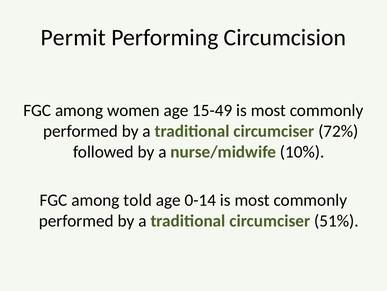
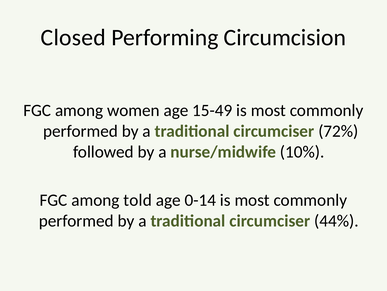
Permit: Permit -> Closed
51%: 51% -> 44%
